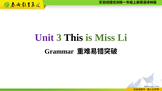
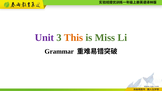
This colour: black -> orange
